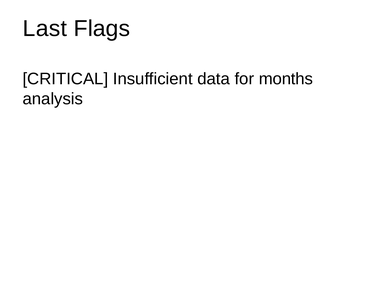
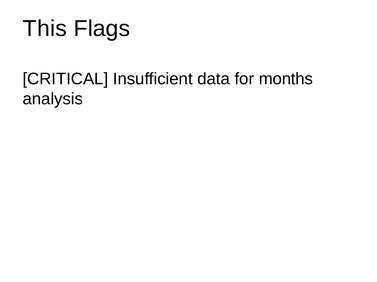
Last: Last -> This
